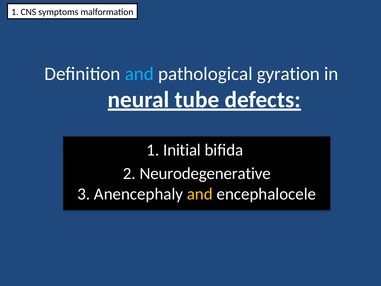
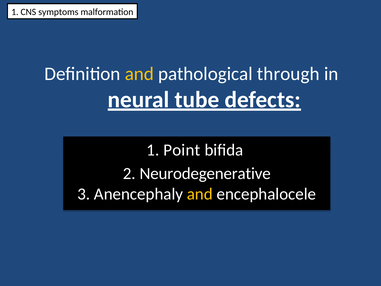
and at (139, 74) colour: light blue -> yellow
gyration: gyration -> through
Initial: Initial -> Point
